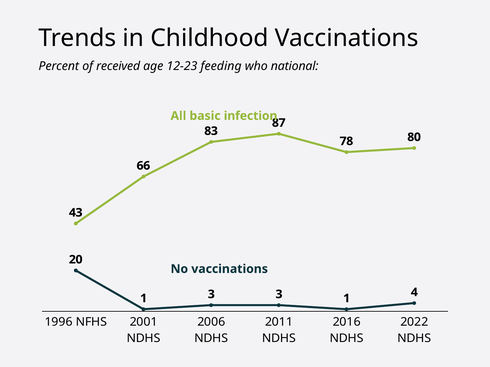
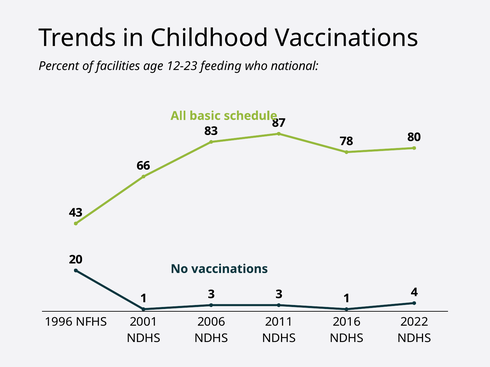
received: received -> facilities
infection: infection -> schedule
